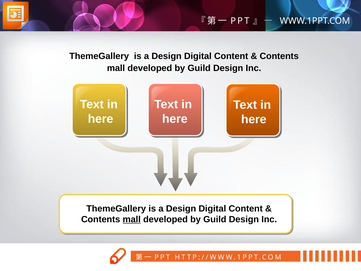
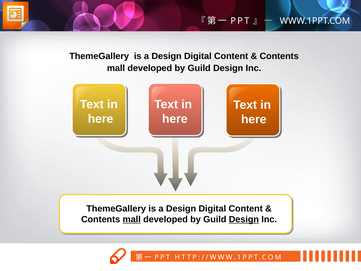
Design at (244, 219) underline: none -> present
